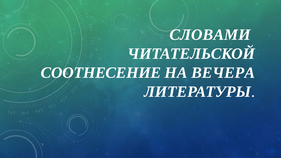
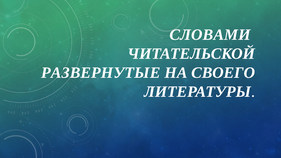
СООТНЕСЕНИЕ: СООТНЕСЕНИЕ -> РАЗВЕРНУТЫЕ
ВЕЧЕРА: ВЕЧЕРА -> СВОЕГО
